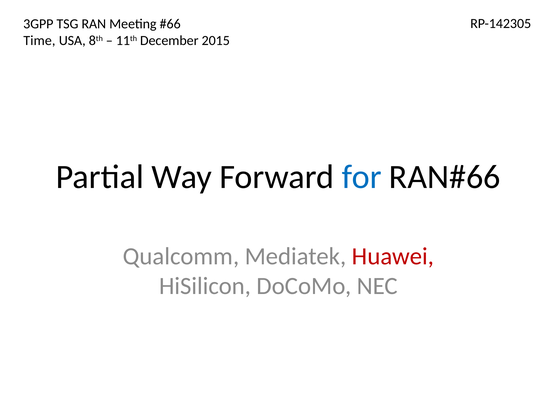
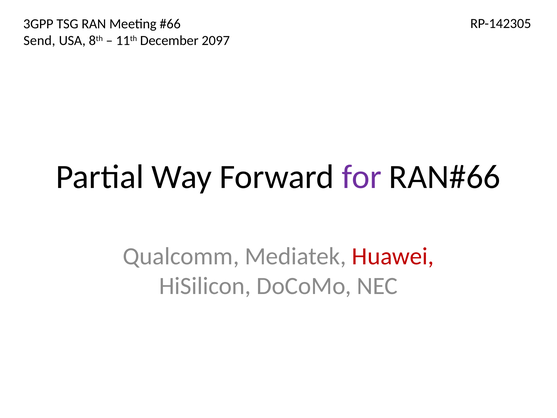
Time: Time -> Send
2015: 2015 -> 2097
for colour: blue -> purple
